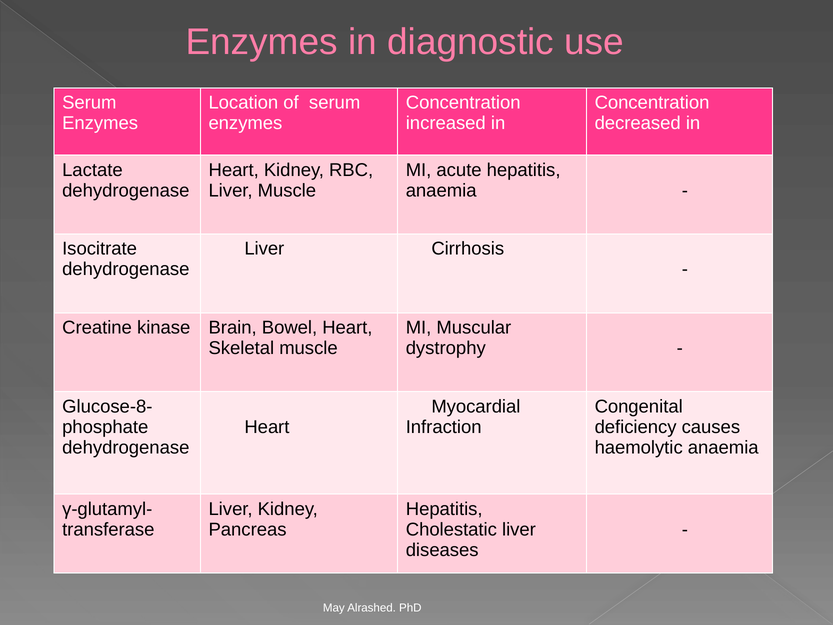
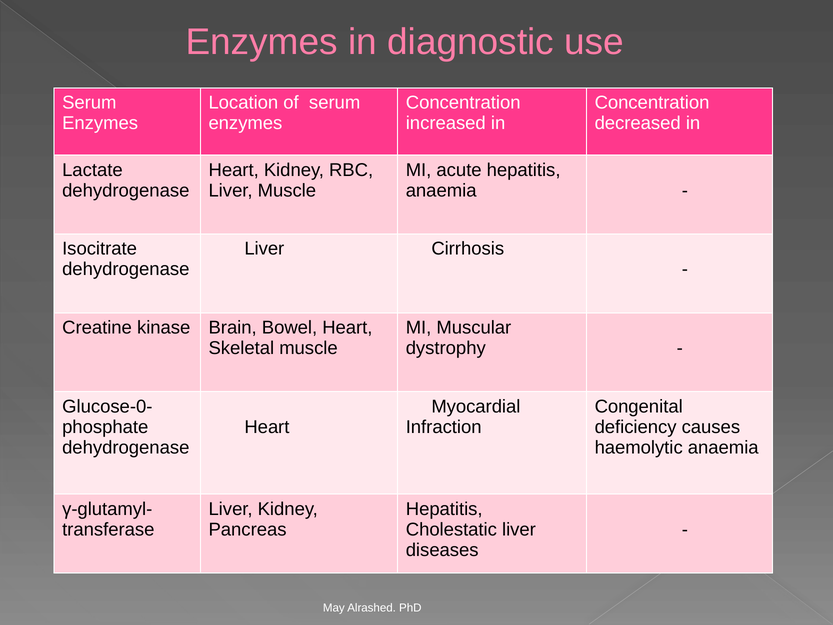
Glucose-8-: Glucose-8- -> Glucose-0-
